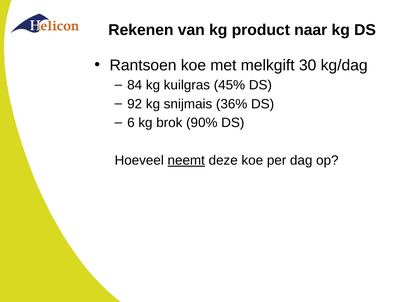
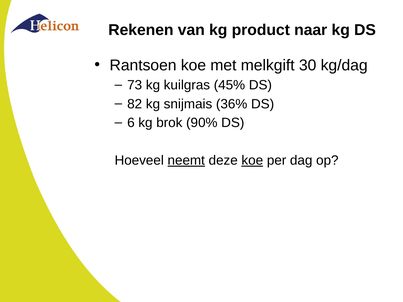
84: 84 -> 73
92: 92 -> 82
koe at (252, 160) underline: none -> present
